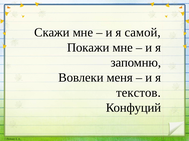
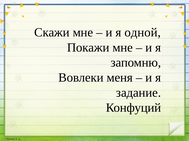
самой: самой -> одной
текстов: текстов -> задание
